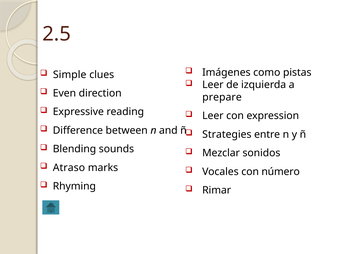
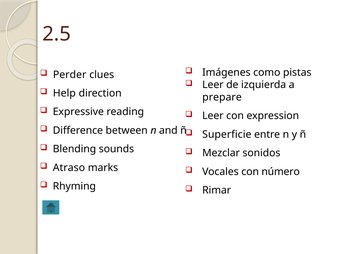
Simple: Simple -> Perder
Even: Even -> Help
Strategies: Strategies -> Superficie
